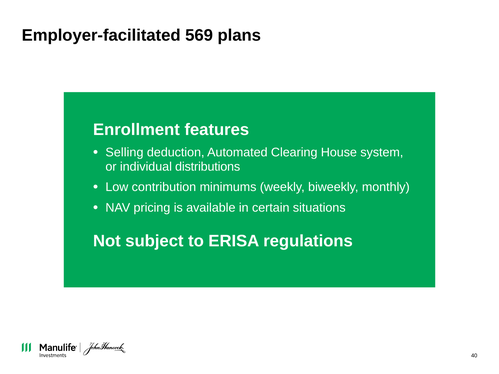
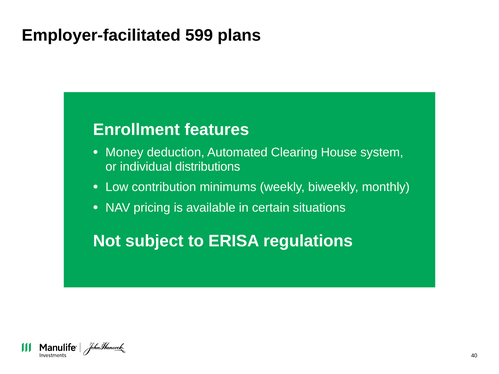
569: 569 -> 599
Selling: Selling -> Money
